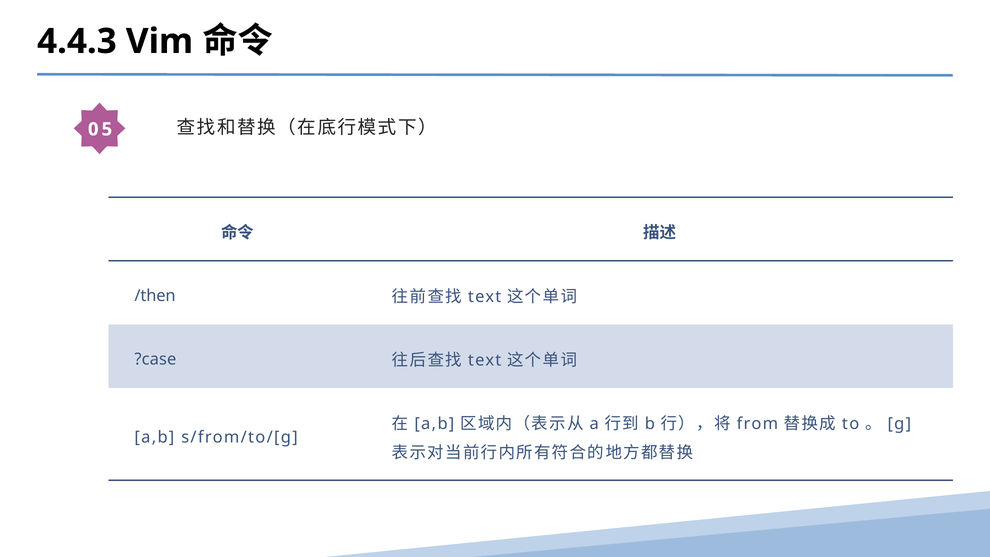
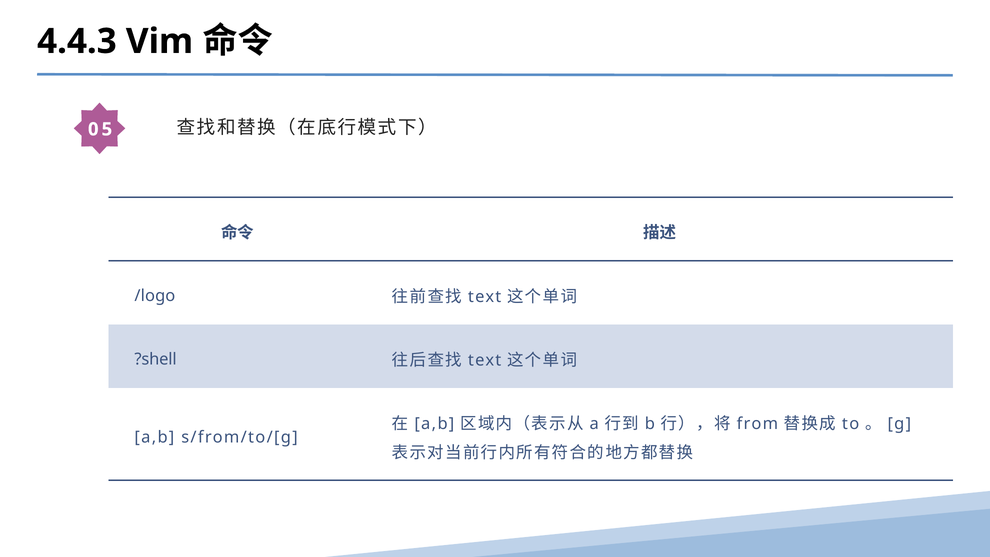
/then: /then -> /logo
?case: ?case -> ?shell
